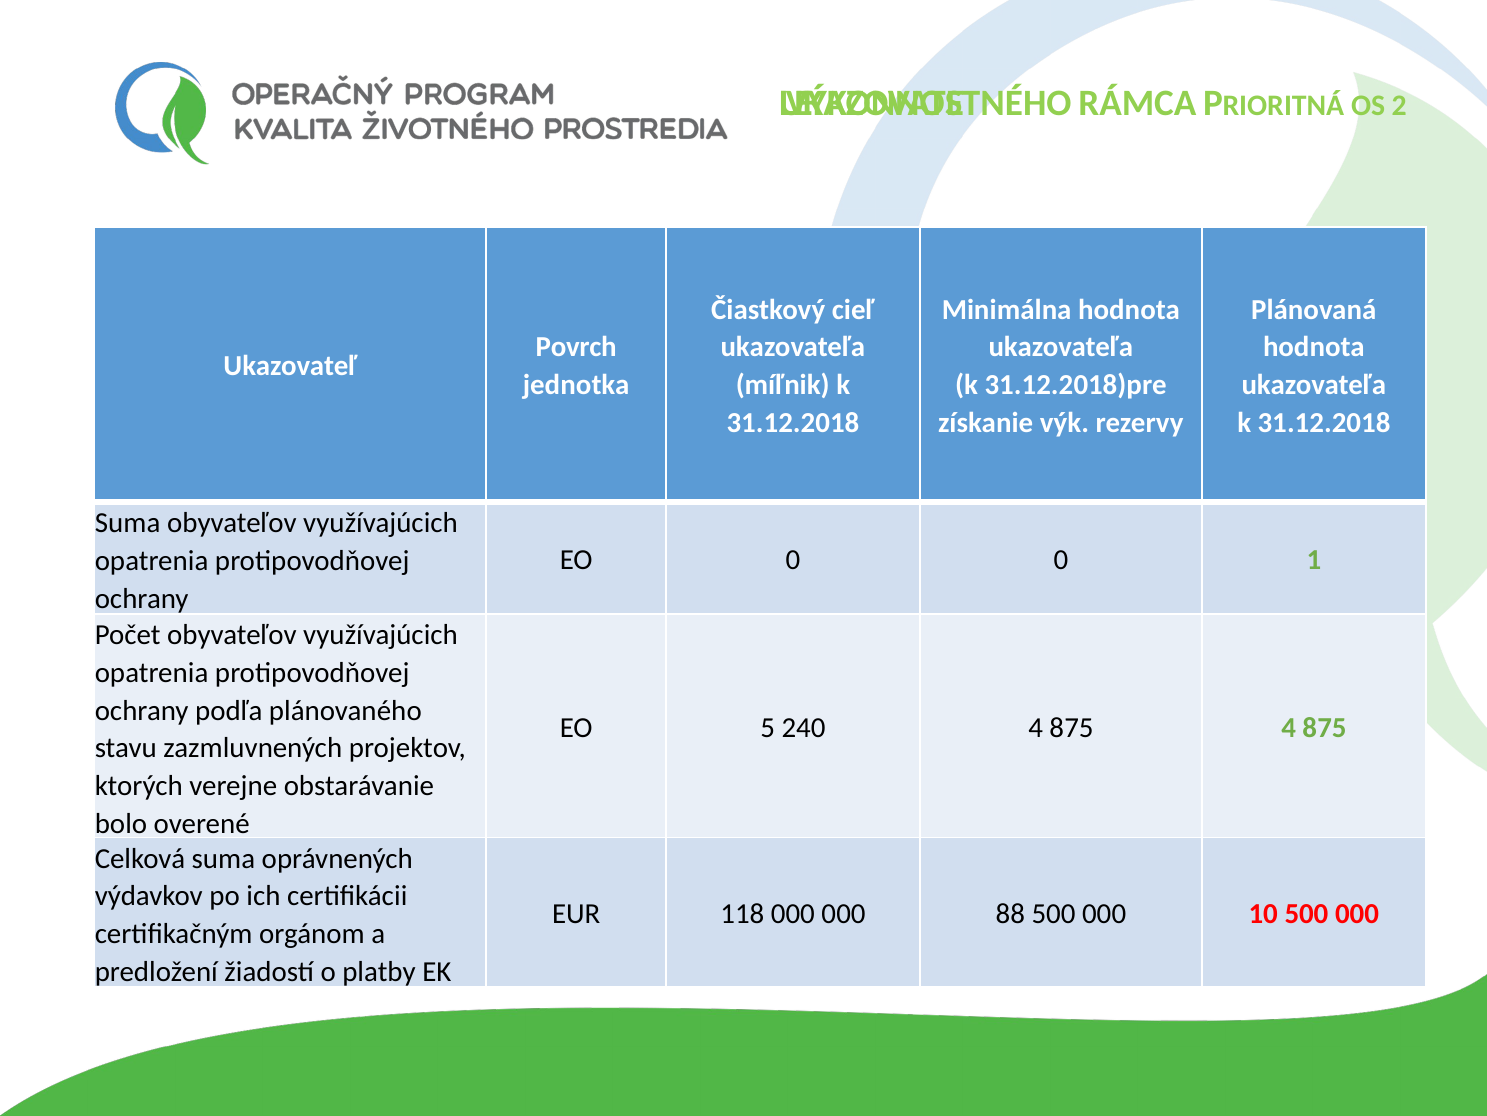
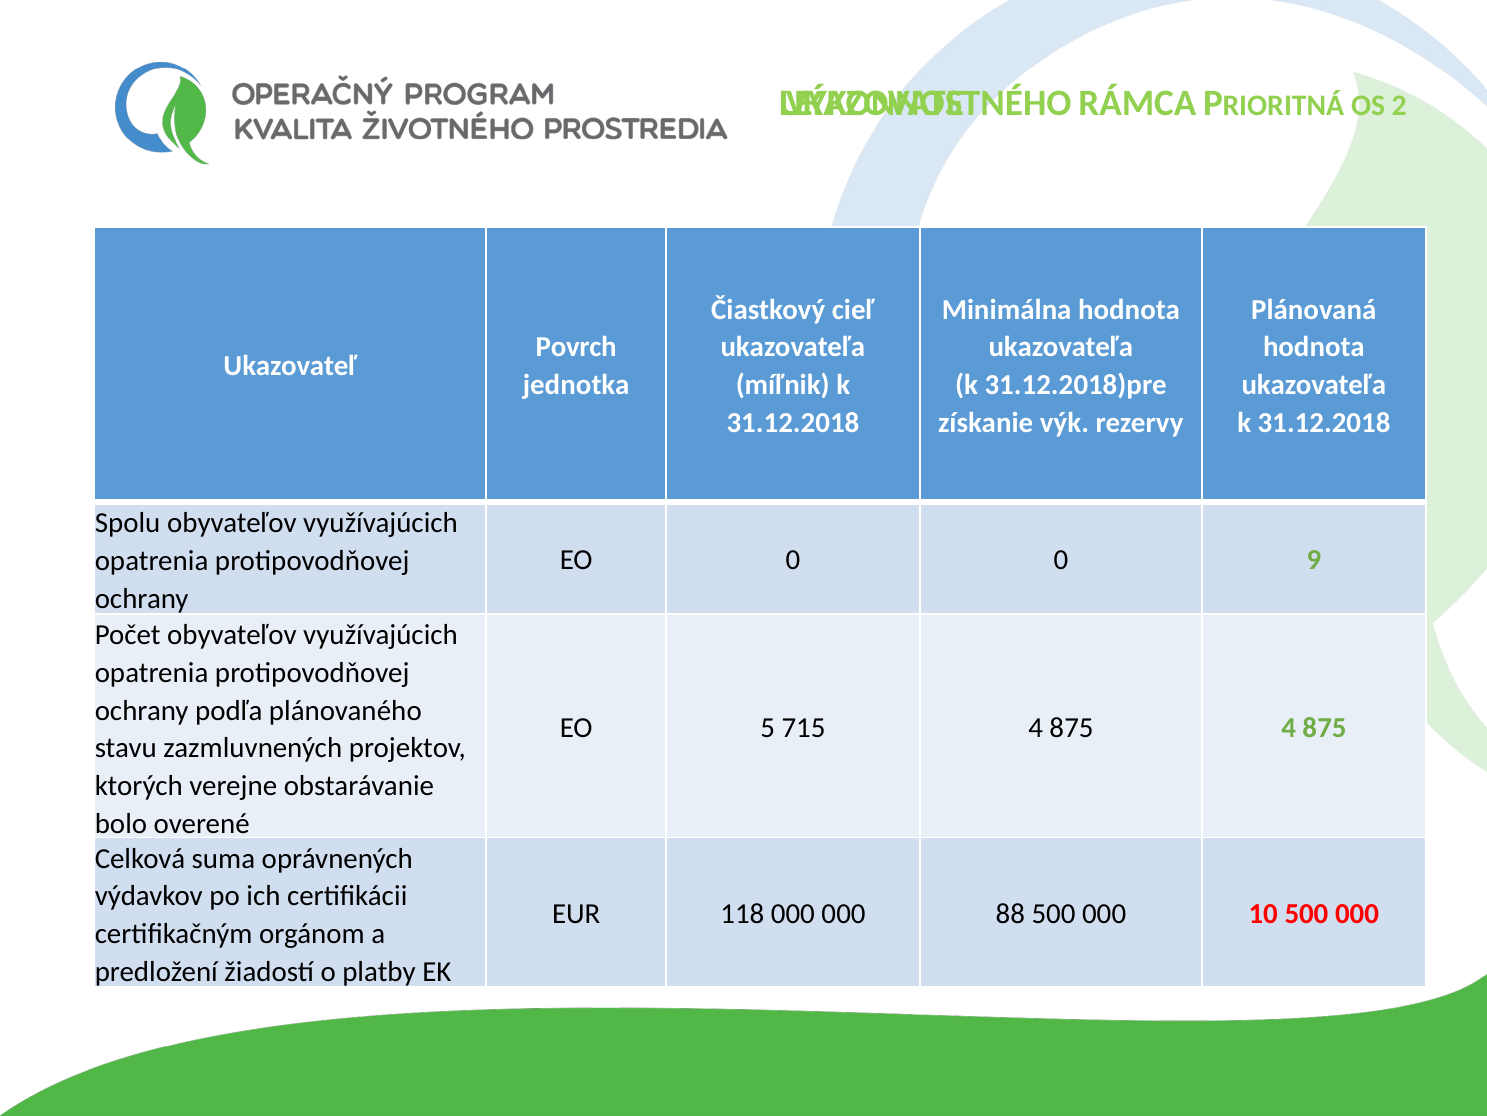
Suma at (128, 523): Suma -> Spolu
1: 1 -> 9
240: 240 -> 715
